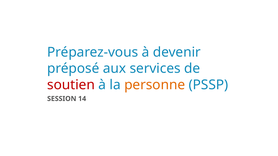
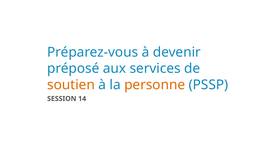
soutien colour: red -> orange
